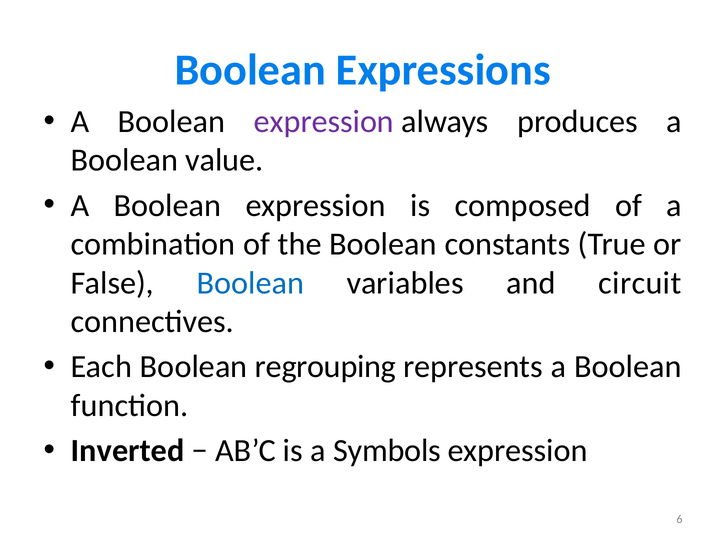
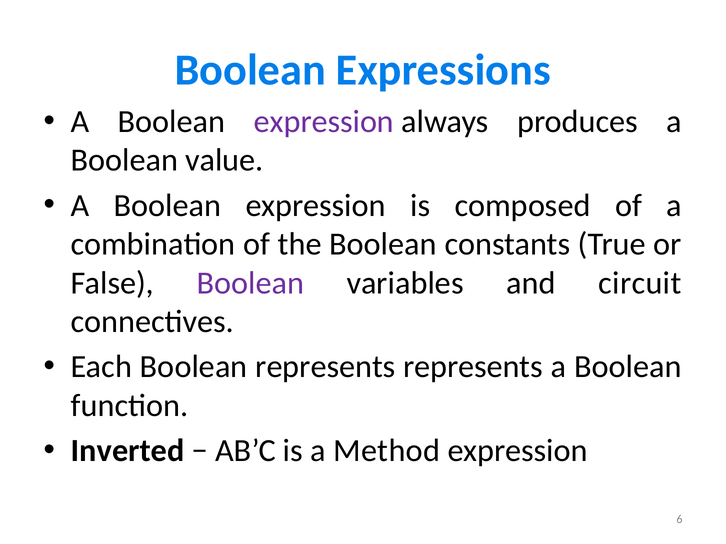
Boolean at (250, 283) colour: blue -> purple
Boolean regrouping: regrouping -> represents
Symbols: Symbols -> Method
